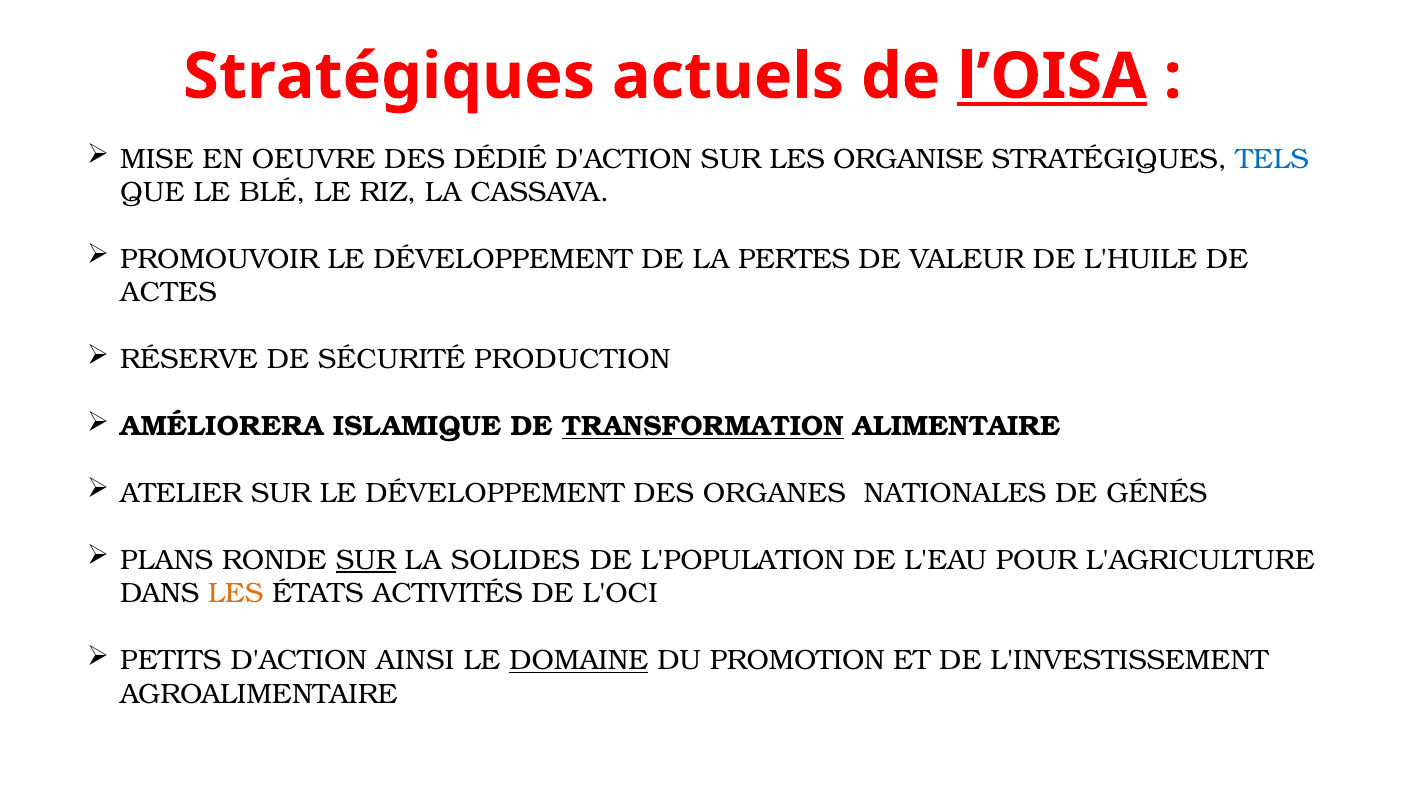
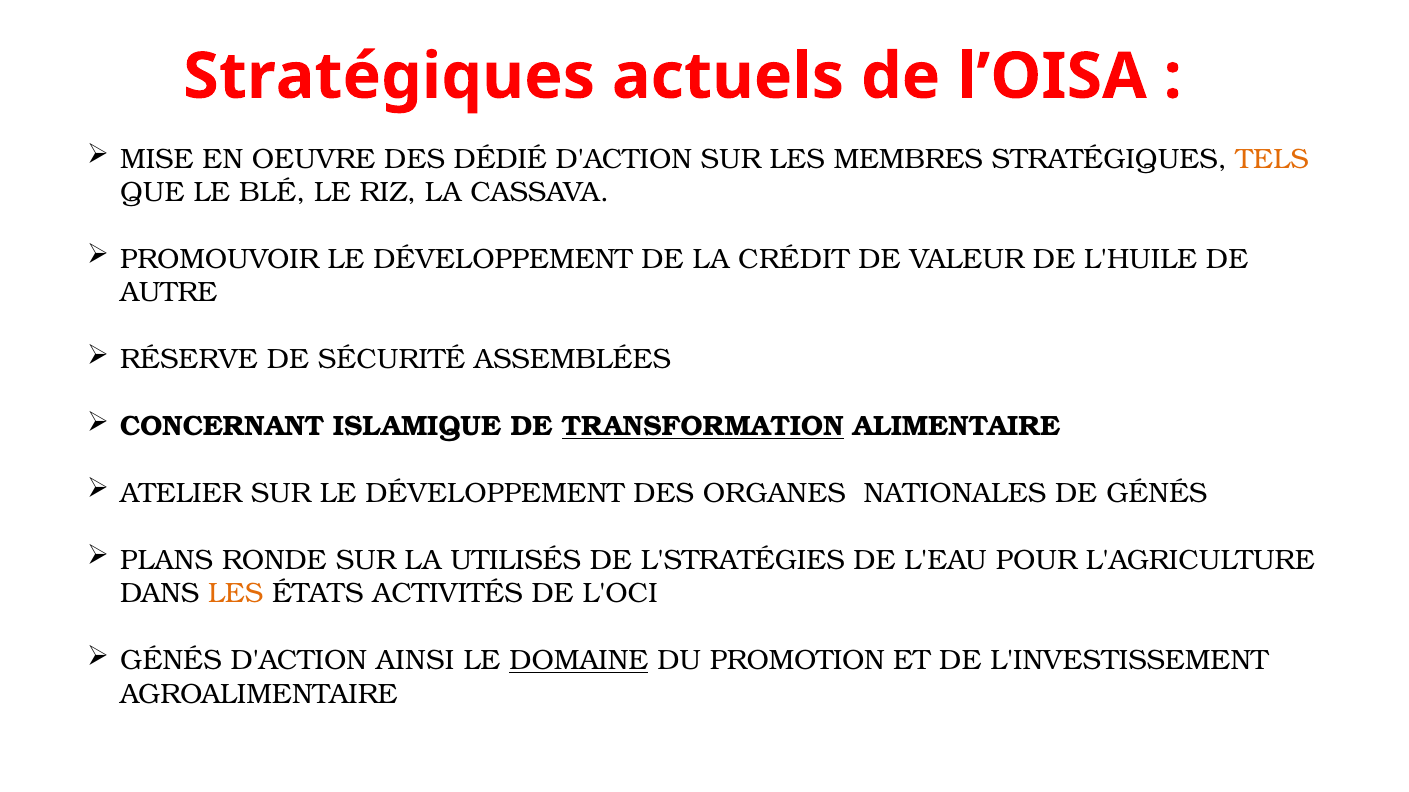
l’OISA underline: present -> none
ORGANISE: ORGANISE -> MEMBRES
TELS colour: blue -> orange
PERTES: PERTES -> CRÉDIT
ACTES: ACTES -> AUTRE
PRODUCTION: PRODUCTION -> ASSEMBLÉES
AMÉLIORERA: AMÉLIORERA -> CONCERNANT
SUR at (366, 561) underline: present -> none
SOLIDES: SOLIDES -> UTILISÉS
L'POPULATION: L'POPULATION -> L'STRATÉGIES
PETITS at (171, 661): PETITS -> GÉNÉS
